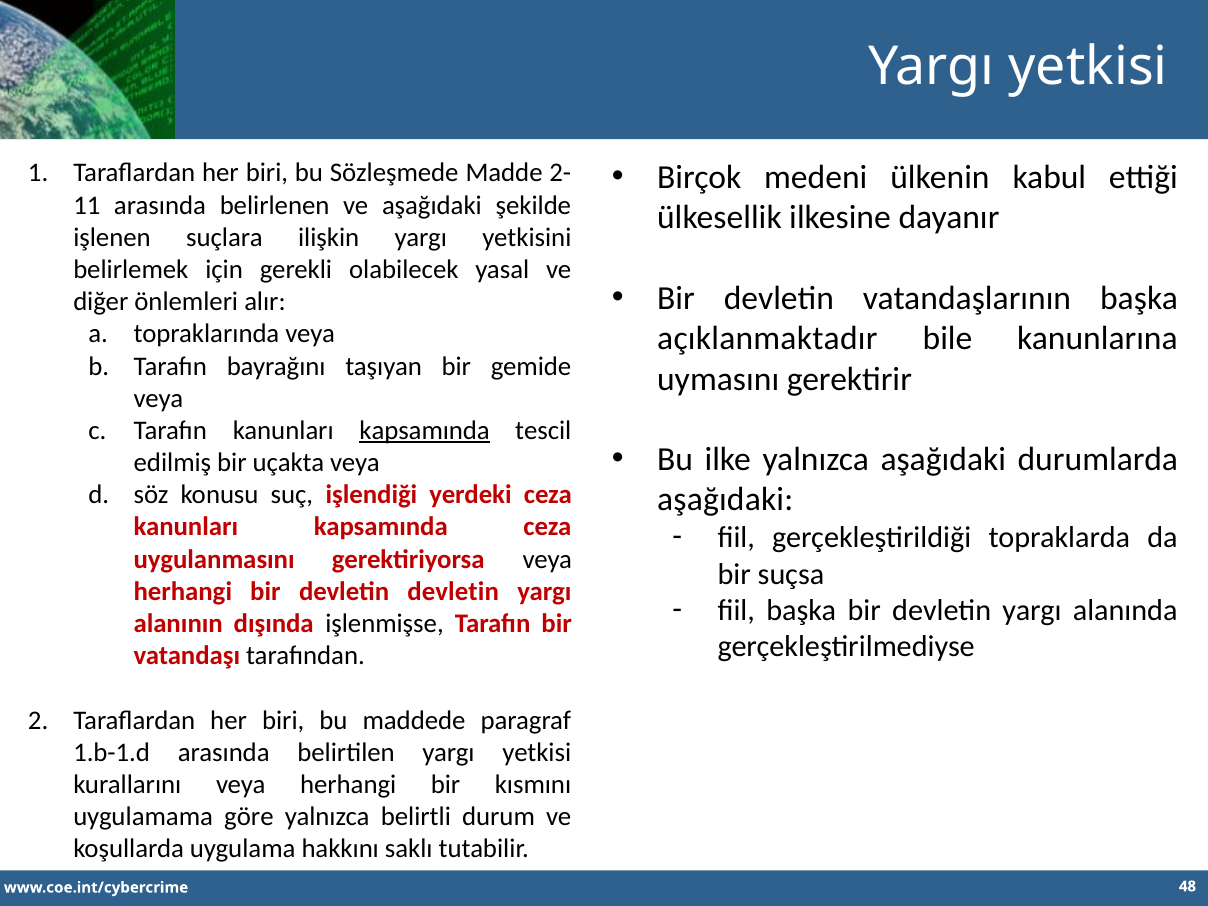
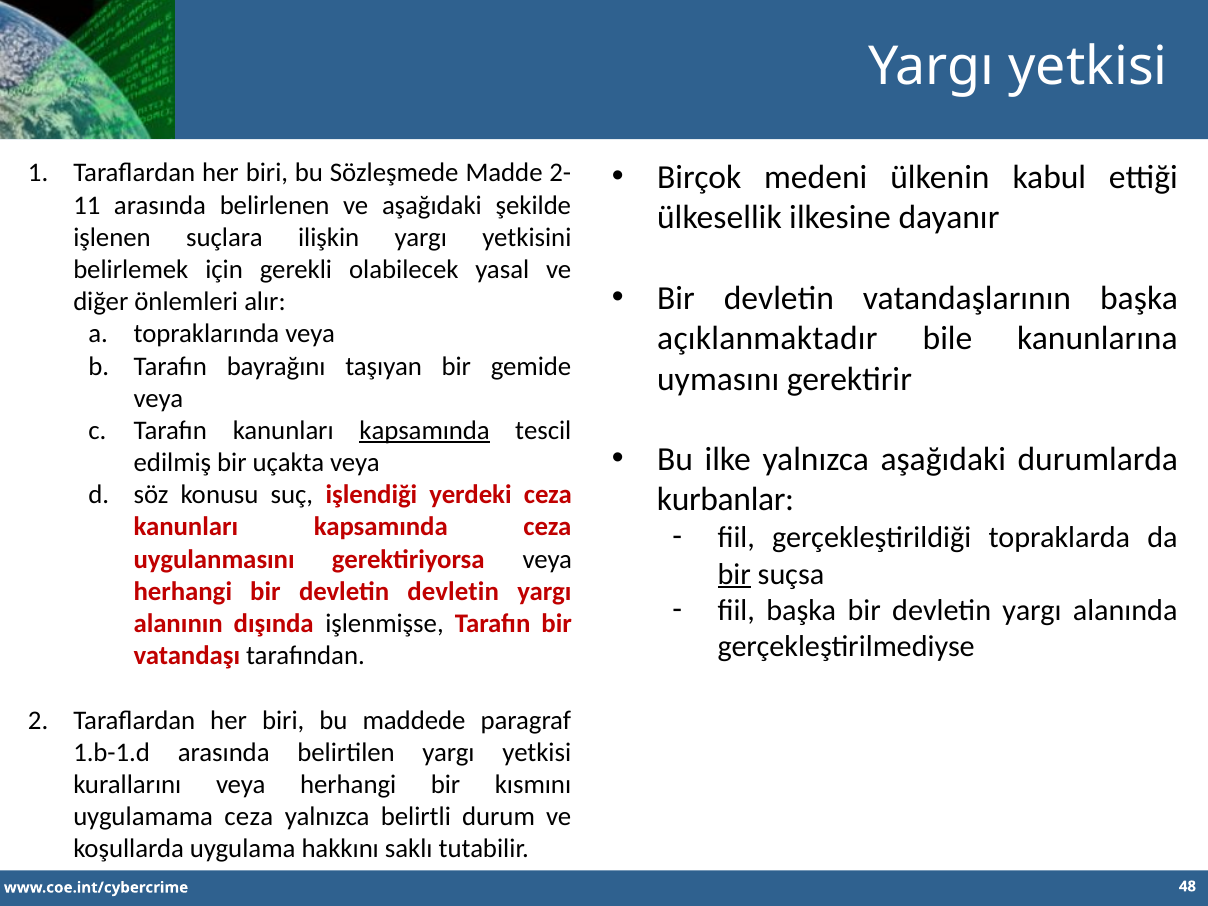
aşağıdaki at (725, 500): aşağıdaki -> kurbanlar
bir at (734, 574) underline: none -> present
uygulamama göre: göre -> ceza
